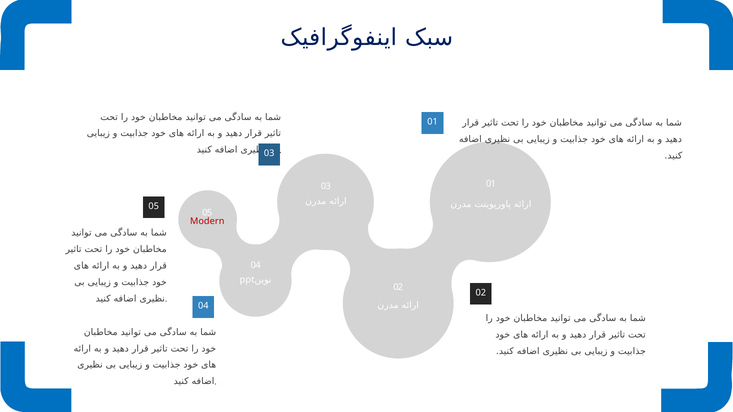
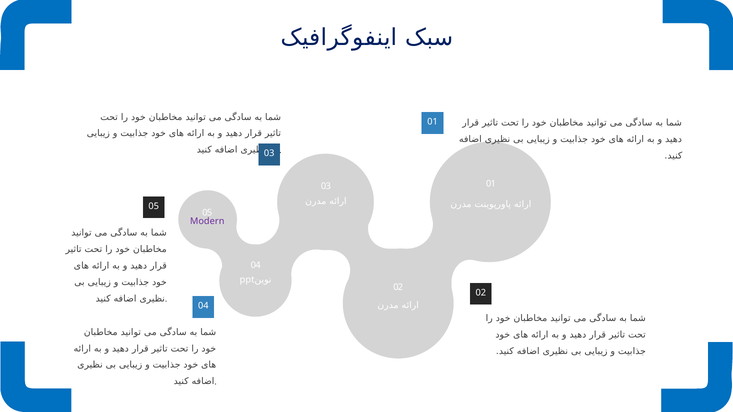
Modern colour: red -> purple
